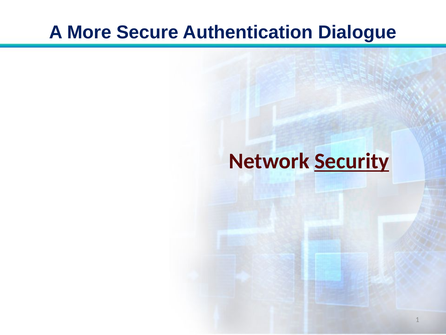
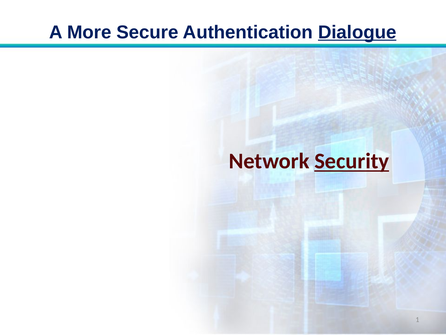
Dialogue underline: none -> present
